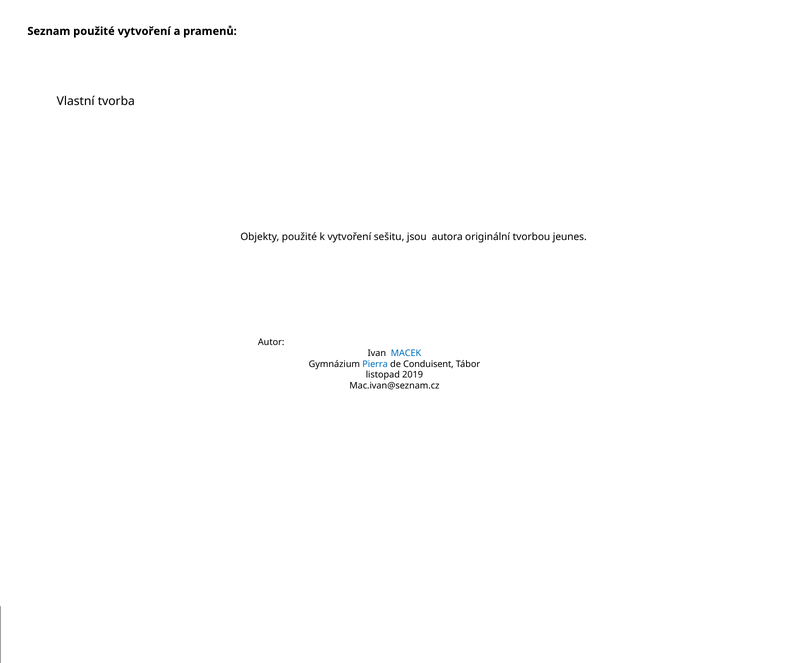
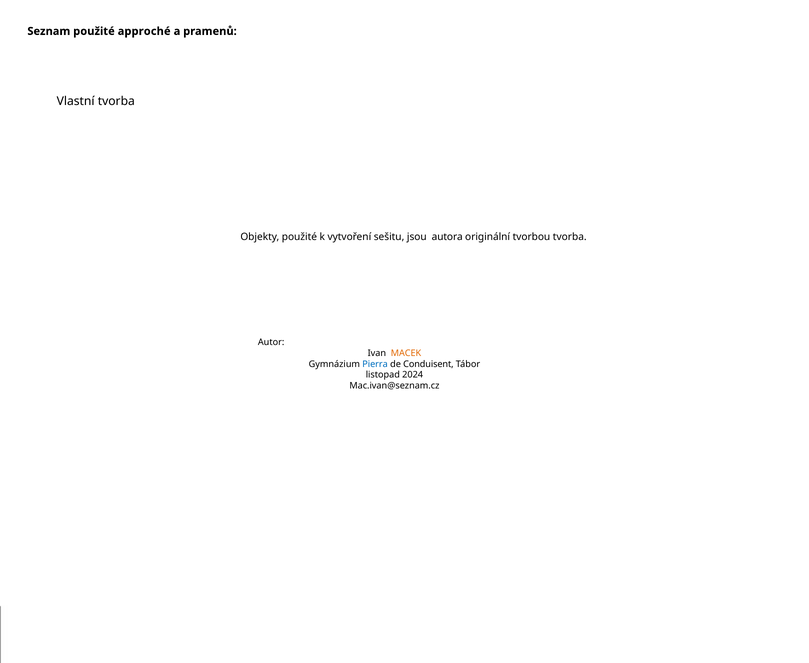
použité vytvoření: vytvoření -> approché
tvorbou jeunes: jeunes -> tvorba
MACEK colour: blue -> orange
2019: 2019 -> 2024
